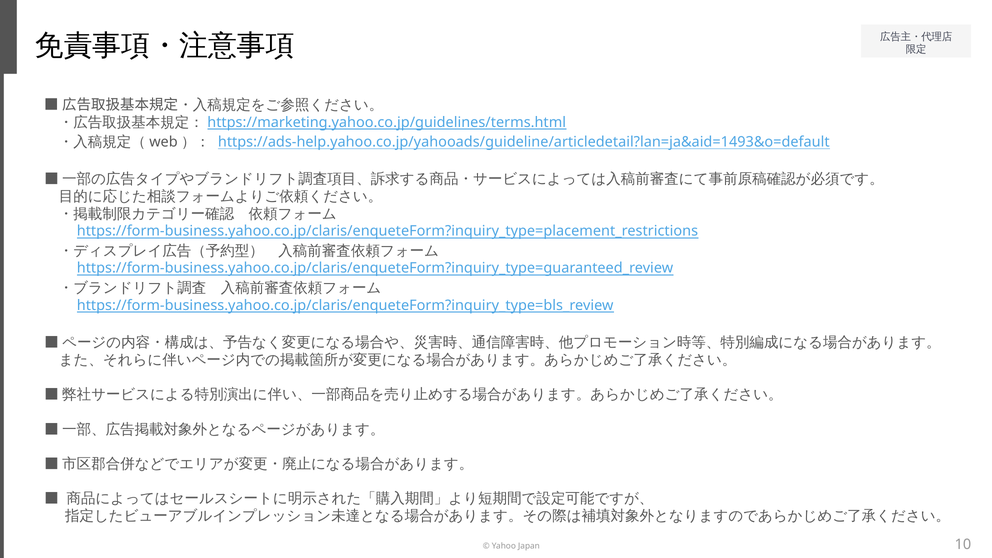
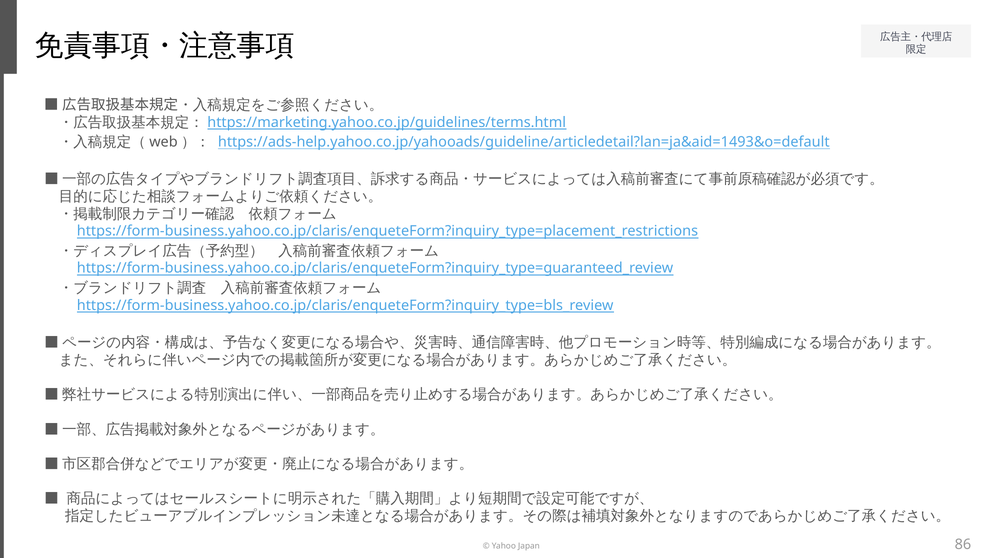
10: 10 -> 86
